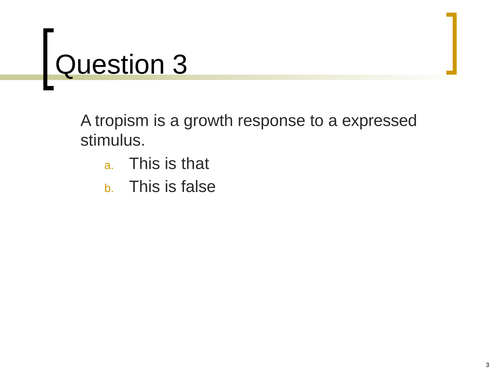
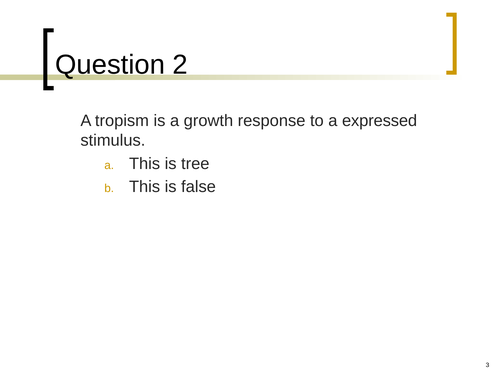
Question 3: 3 -> 2
that: that -> tree
